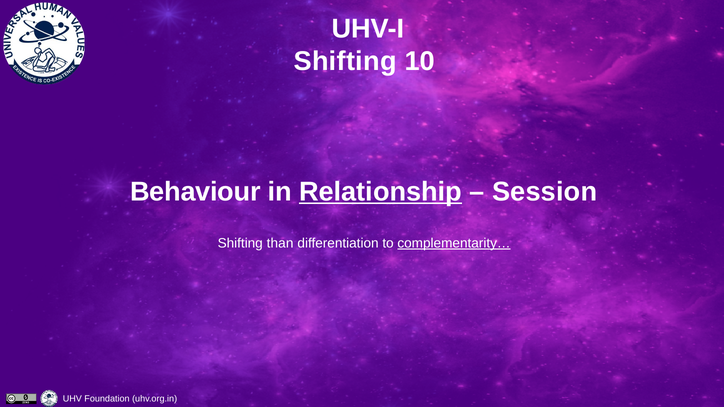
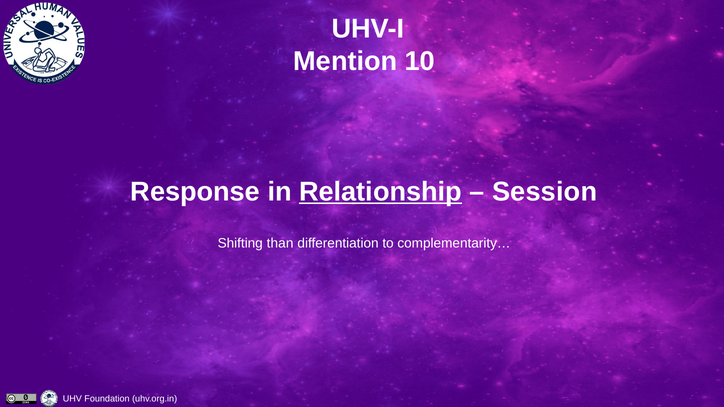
Shifting at (345, 61): Shifting -> Mention
Behaviour: Behaviour -> Response
complementarity… underline: present -> none
